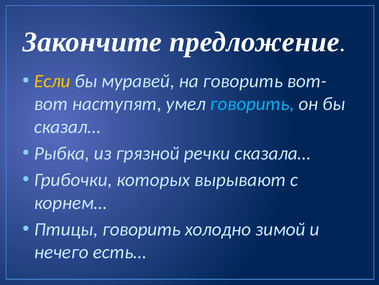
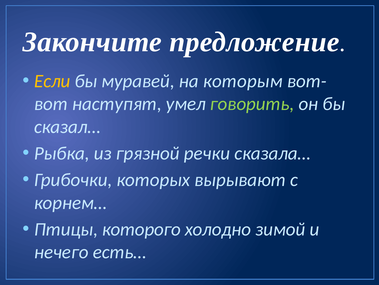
на говорить: говорить -> которым
говорить at (252, 104) colour: light blue -> light green
Птицы говорить: говорить -> которого
